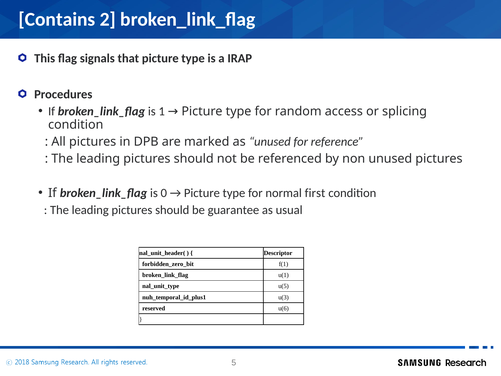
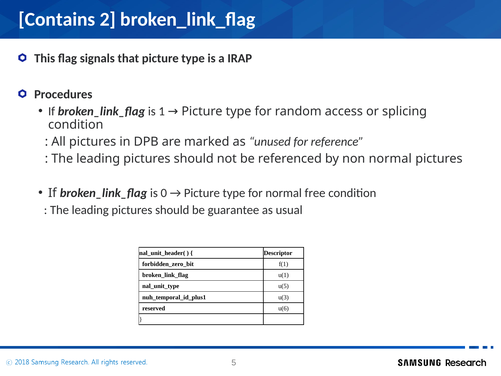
non unused: unused -> normal
first: first -> free
